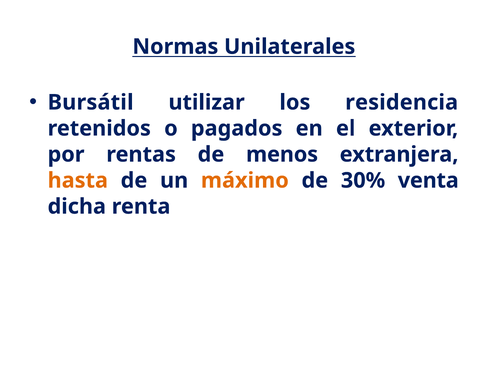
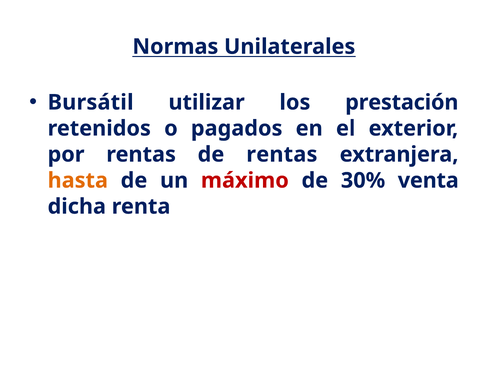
residencia: residencia -> prestación
de menos: menos -> rentas
máximo colour: orange -> red
